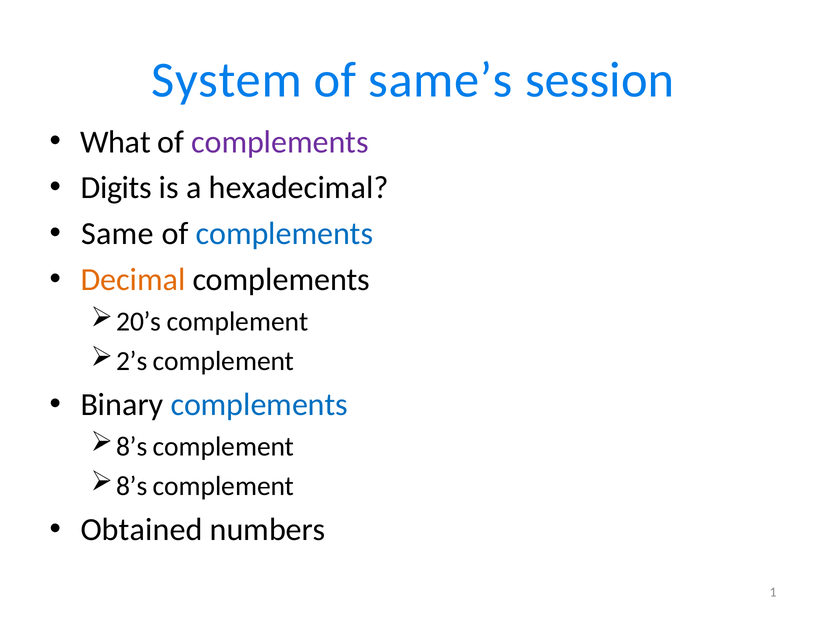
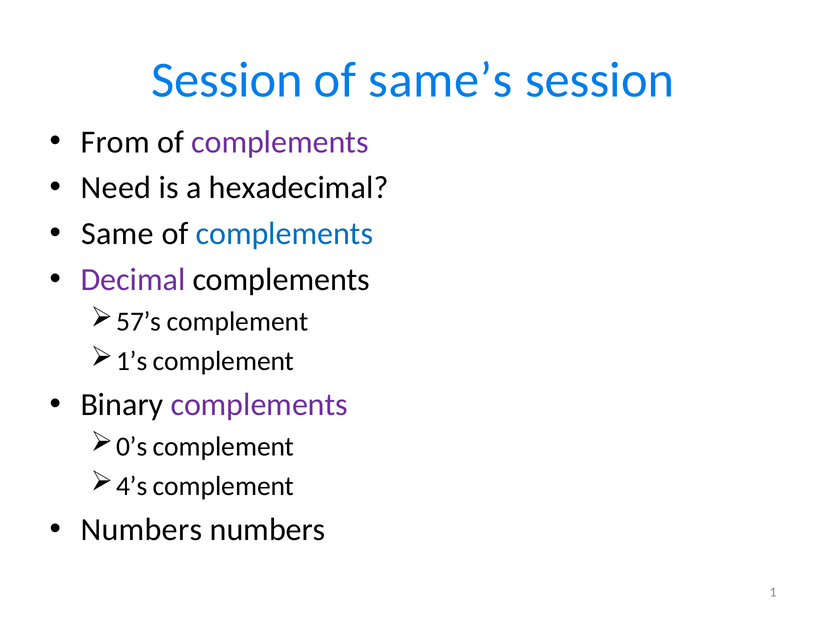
System at (227, 80): System -> Session
What: What -> From
Digits: Digits -> Need
Decimal colour: orange -> purple
20’s: 20’s -> 57’s
2’s: 2’s -> 1’s
complements at (259, 404) colour: blue -> purple
8’s at (132, 446): 8’s -> 0’s
8’s at (132, 486): 8’s -> 4’s
Obtained at (142, 529): Obtained -> Numbers
